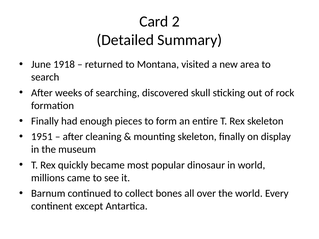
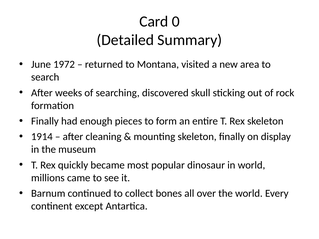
2: 2 -> 0
1918: 1918 -> 1972
1951: 1951 -> 1914
